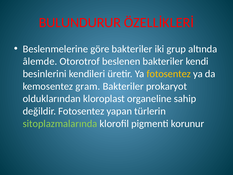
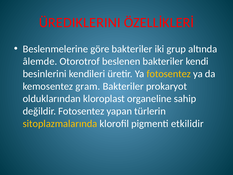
BULUNDURUR: BULUNDURUR -> ÜREDIKLERINI
sitoplazmalarında colour: light green -> yellow
korunur: korunur -> etkilidir
